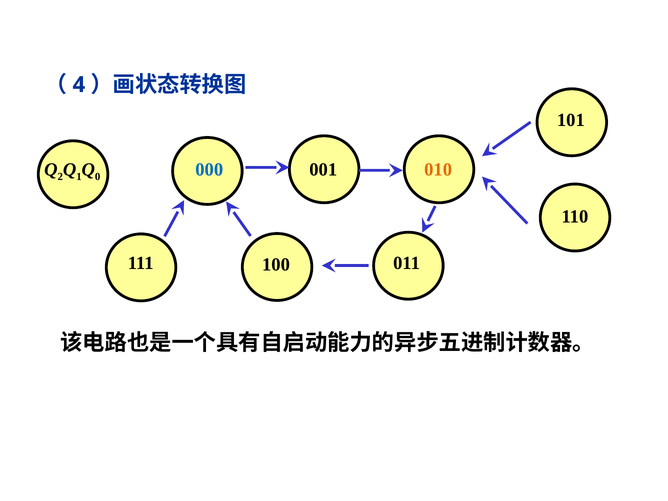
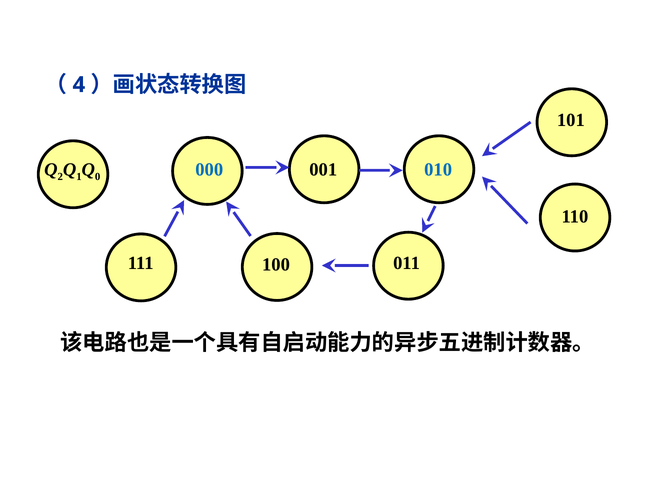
010 colour: orange -> blue
